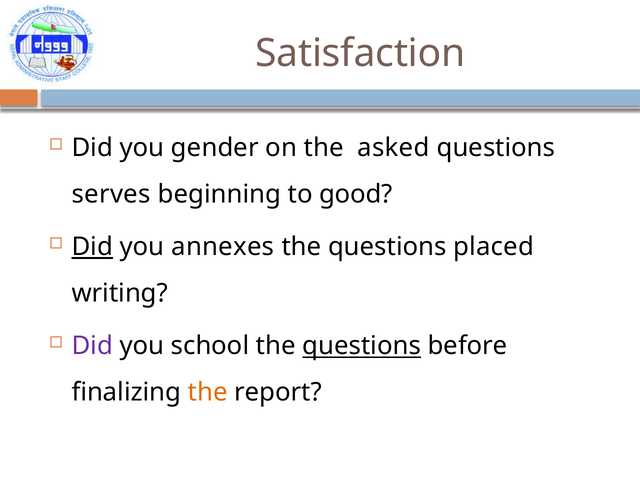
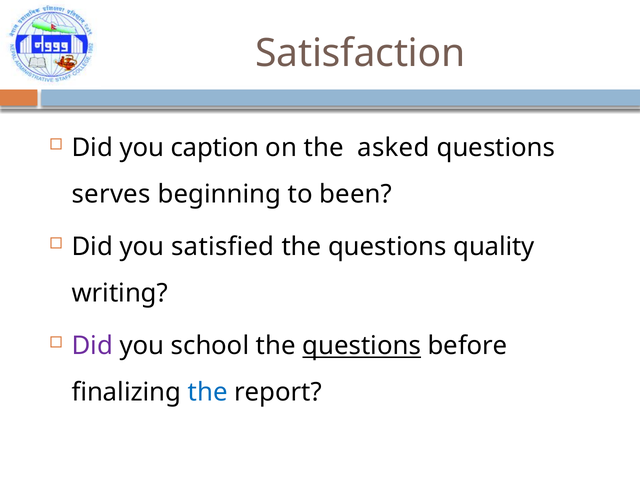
gender: gender -> caption
good: good -> been
Did at (92, 247) underline: present -> none
annexes: annexes -> satisfied
placed: placed -> quality
the at (208, 392) colour: orange -> blue
